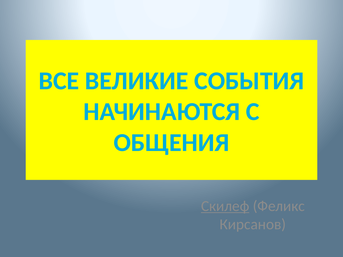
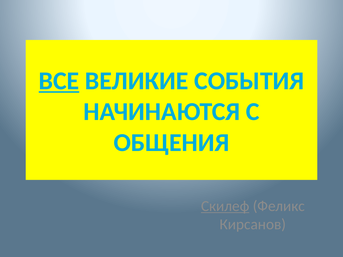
ВСЕ underline: none -> present
